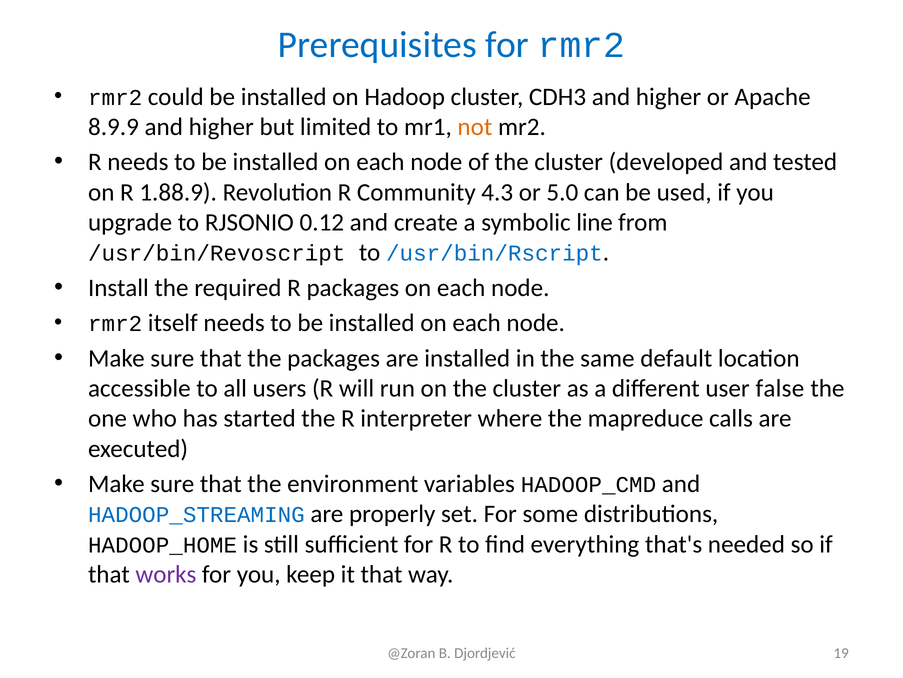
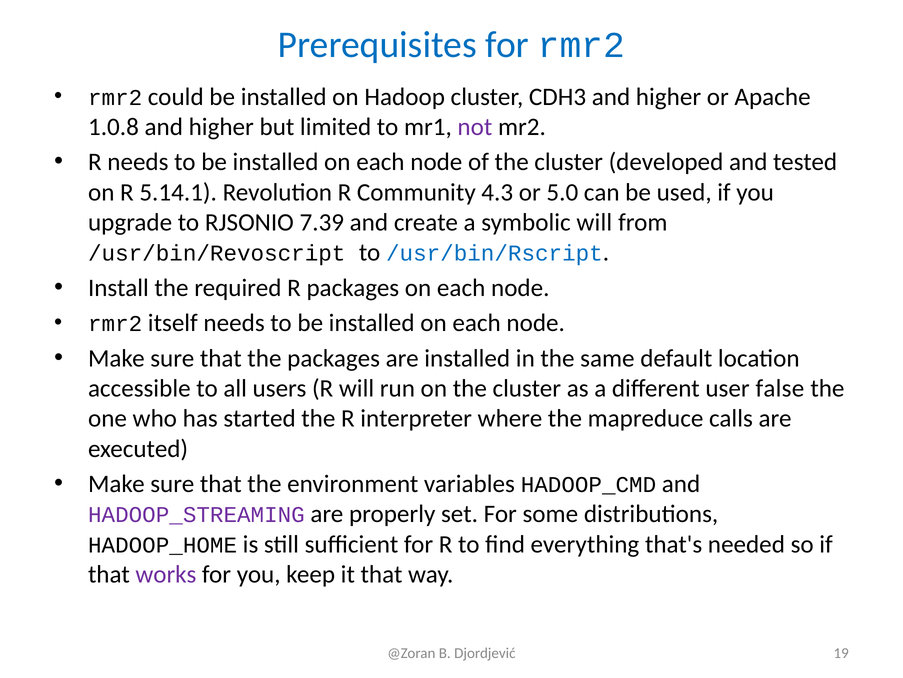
8.9.9: 8.9.9 -> 1.0.8
not colour: orange -> purple
1.88.9: 1.88.9 -> 5.14.1
0.12: 0.12 -> 7.39
symbolic line: line -> will
HADOOP_STREAMING colour: blue -> purple
